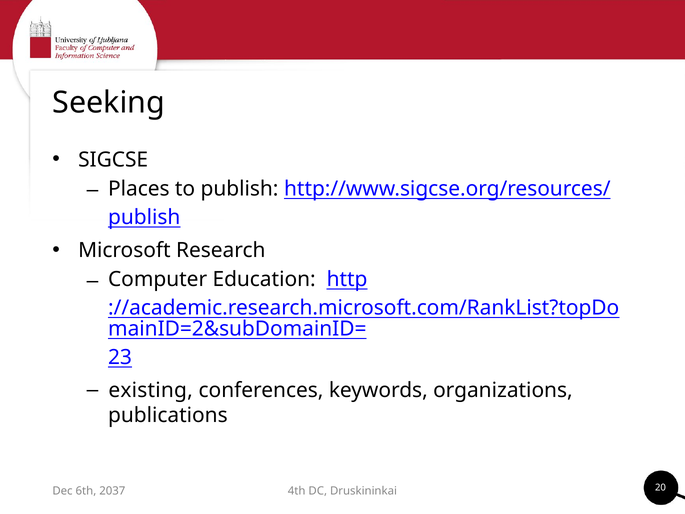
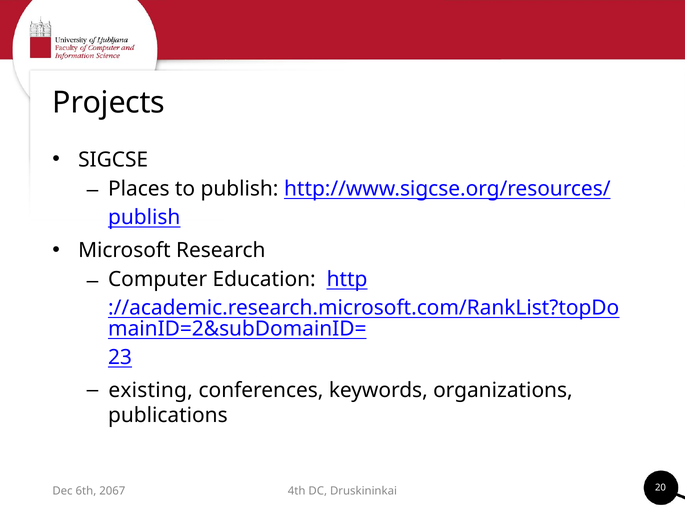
Seeking: Seeking -> Projects
2037: 2037 -> 2067
